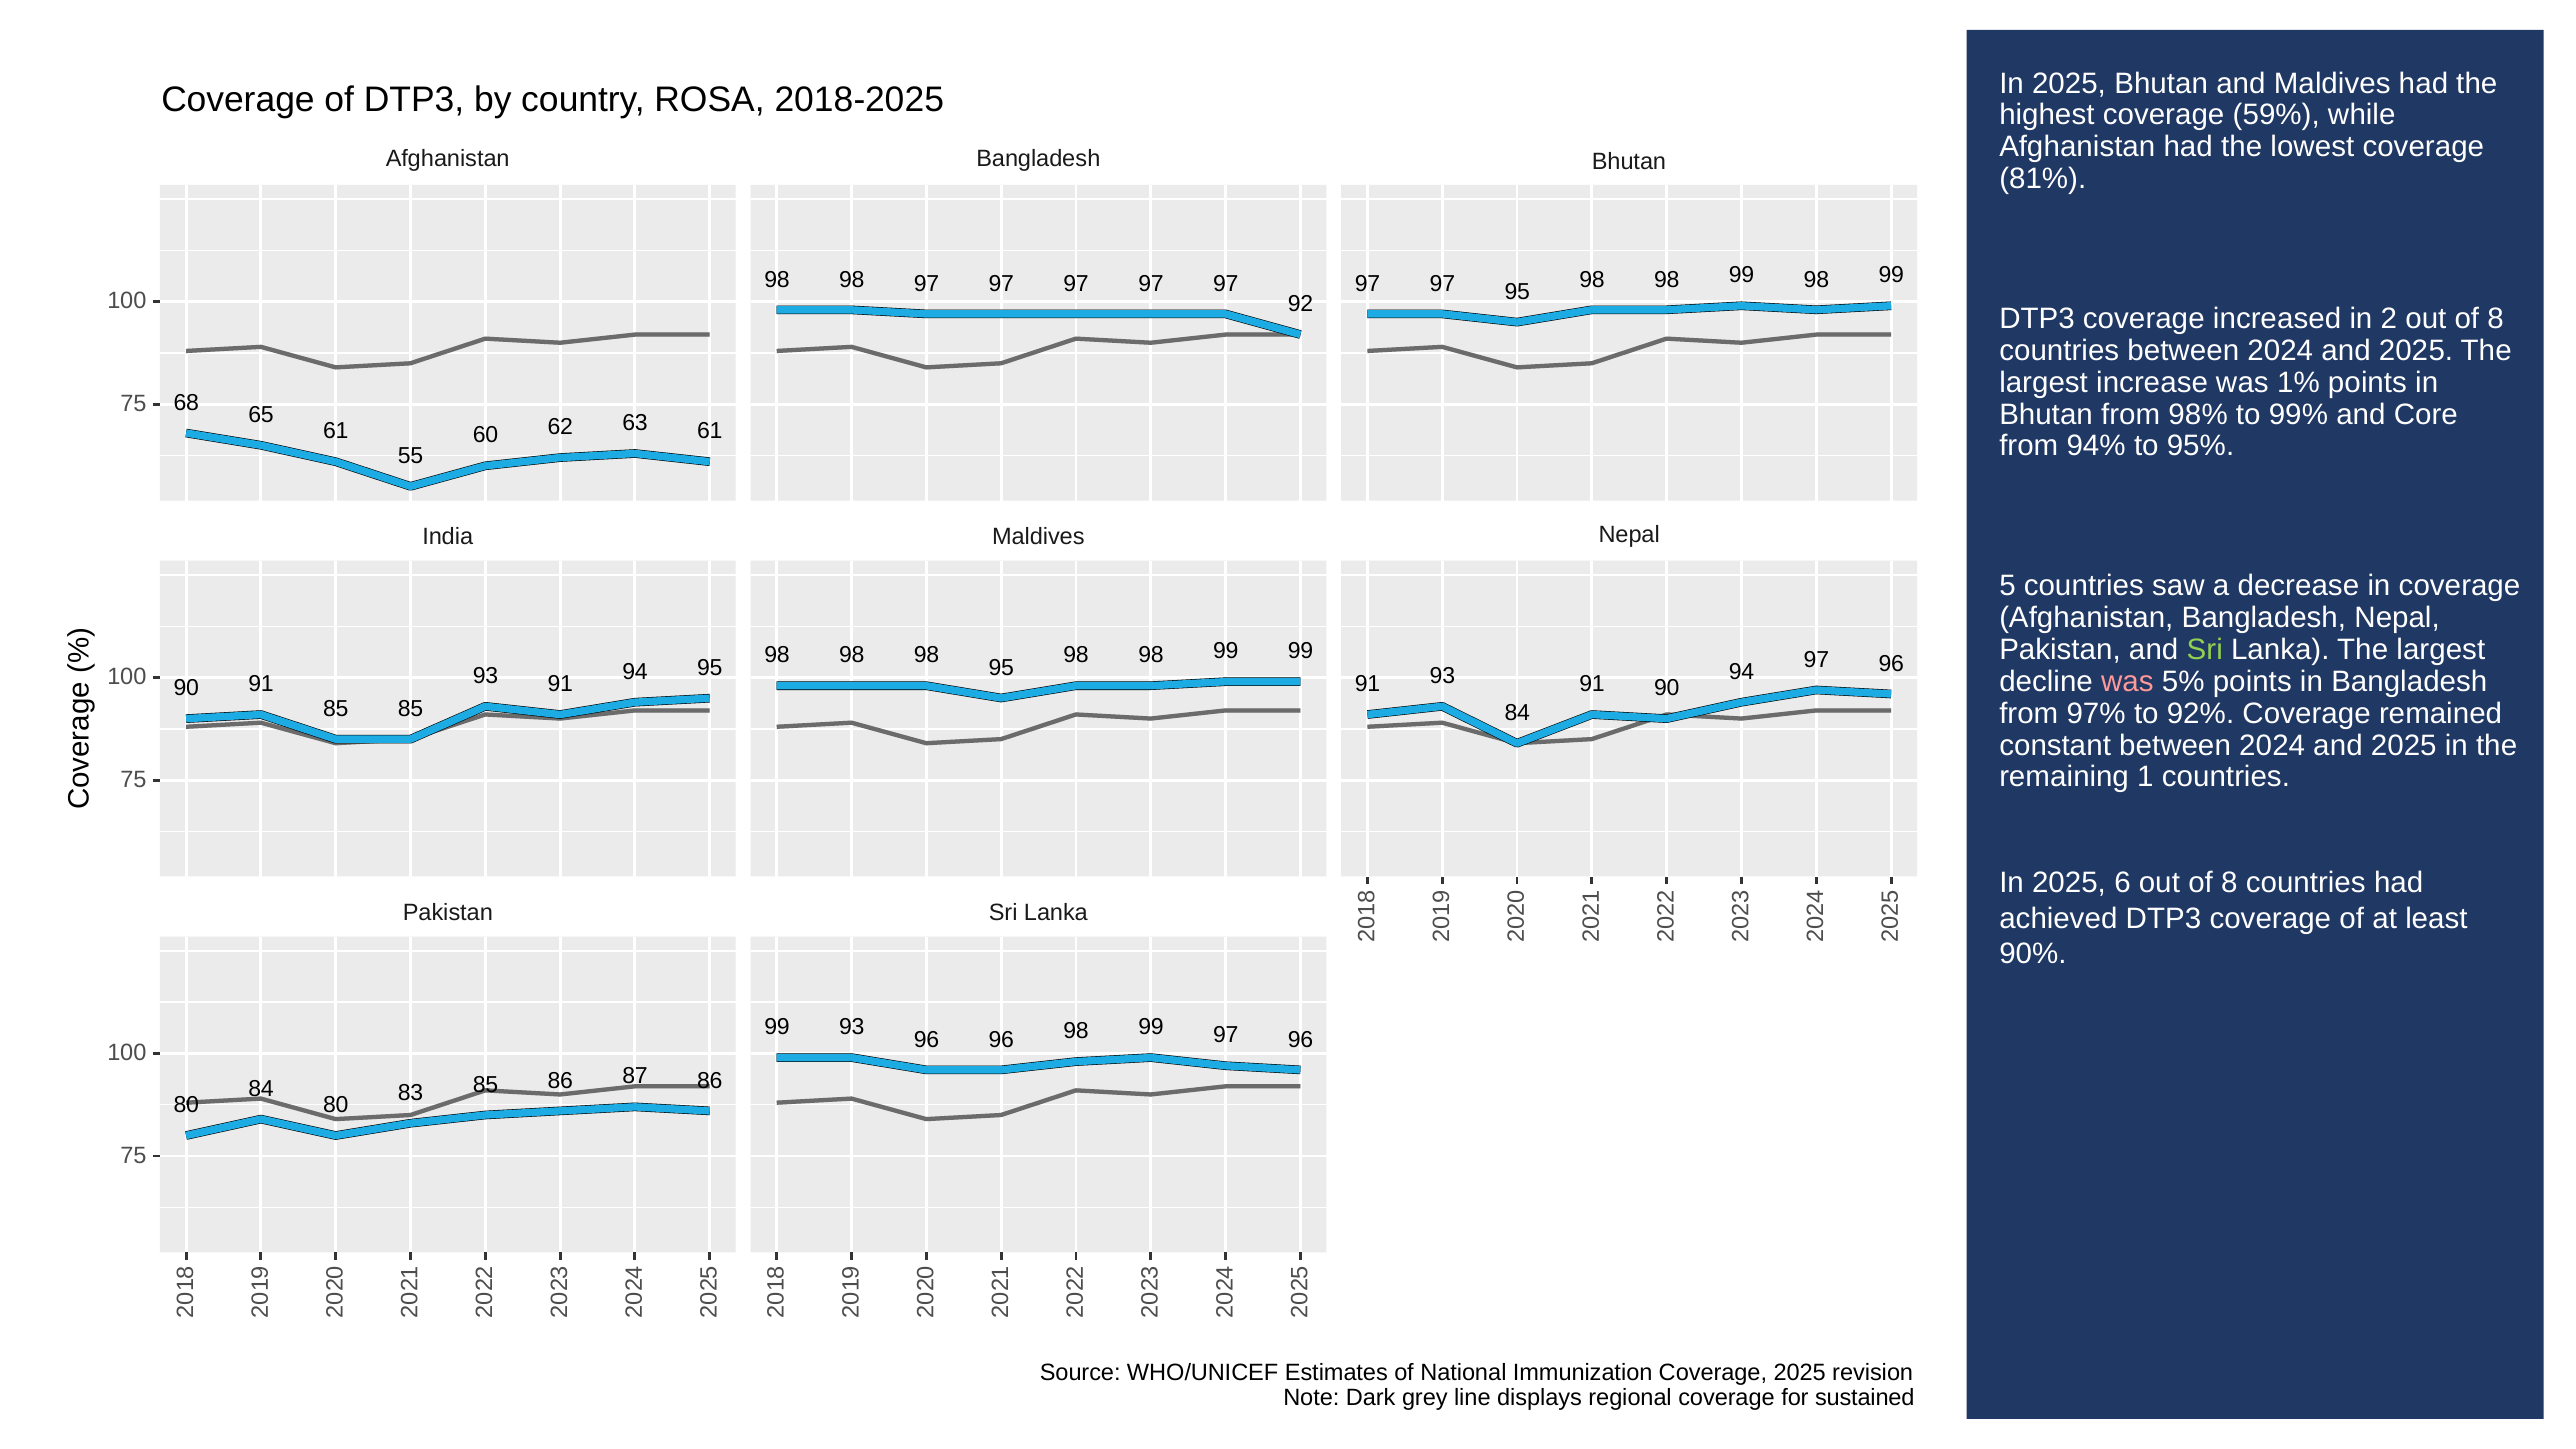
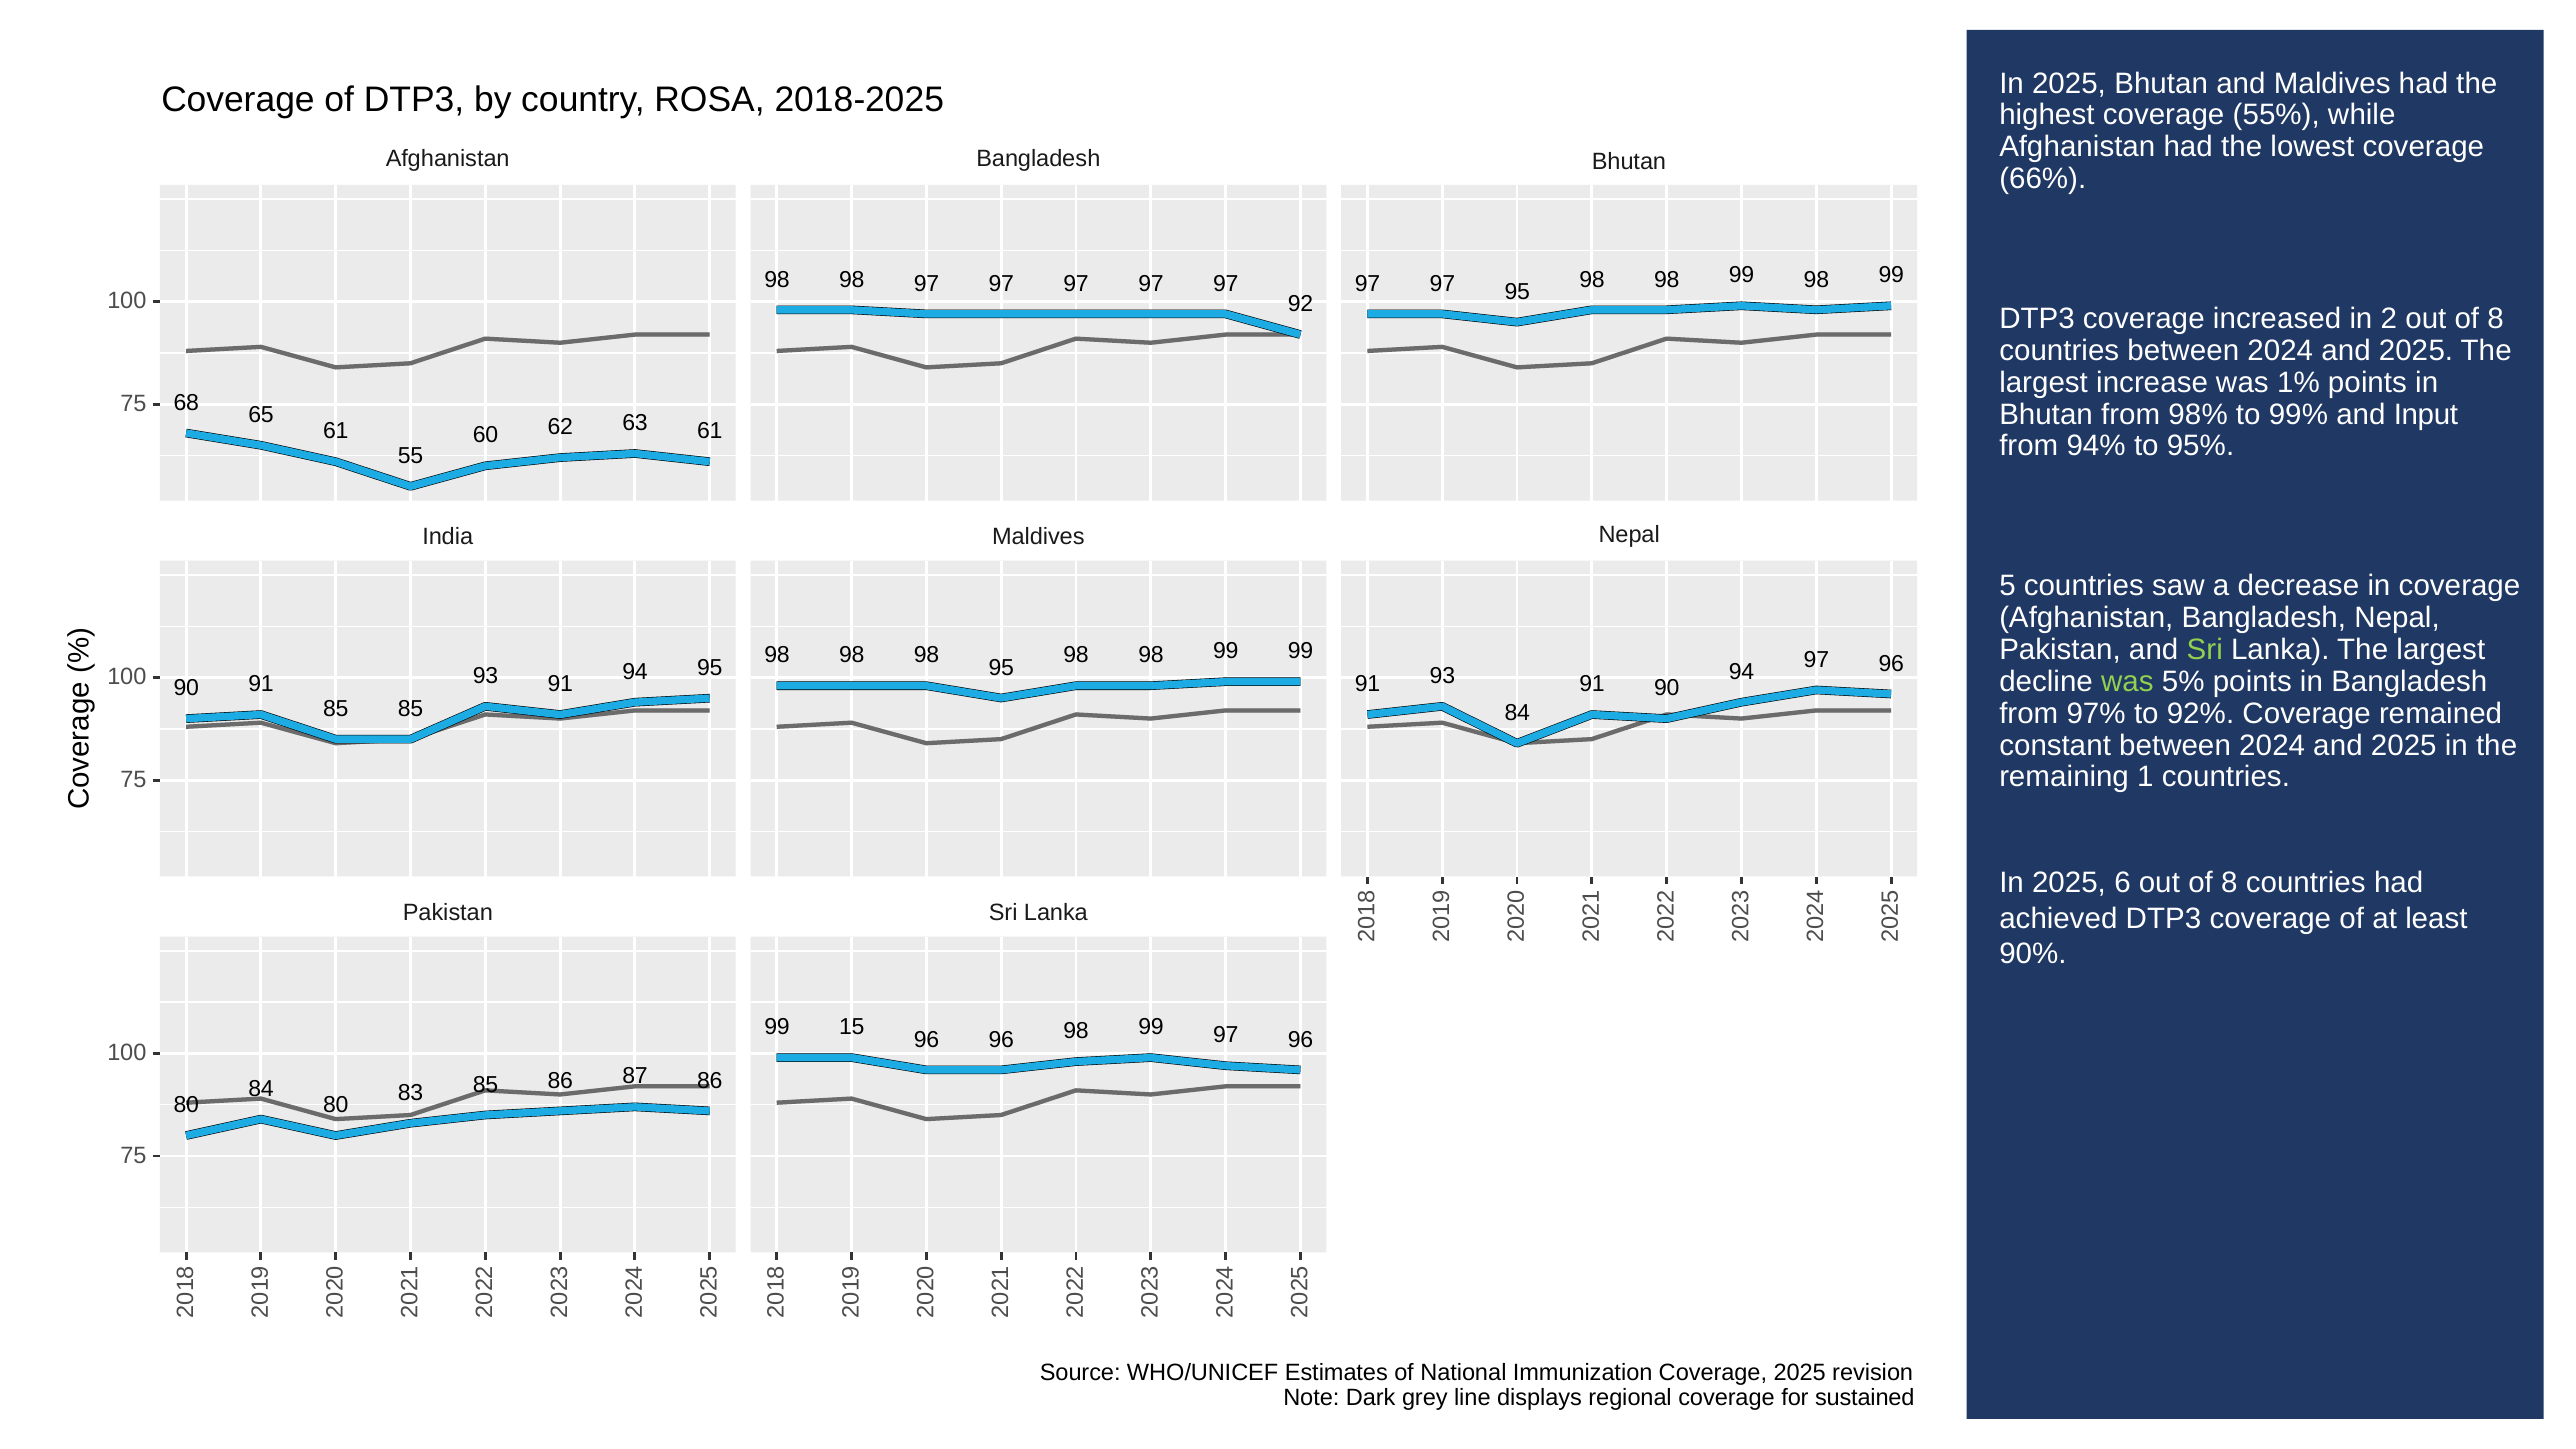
59%: 59% -> 55%
81%: 81% -> 66%
Core: Core -> Input
was at (2127, 682) colour: pink -> light green
99 93: 93 -> 15
